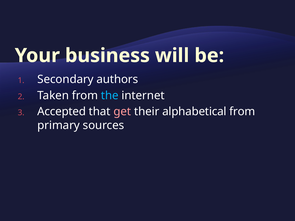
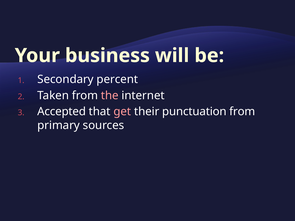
authors: authors -> percent
the colour: light blue -> pink
alphabetical: alphabetical -> punctuation
